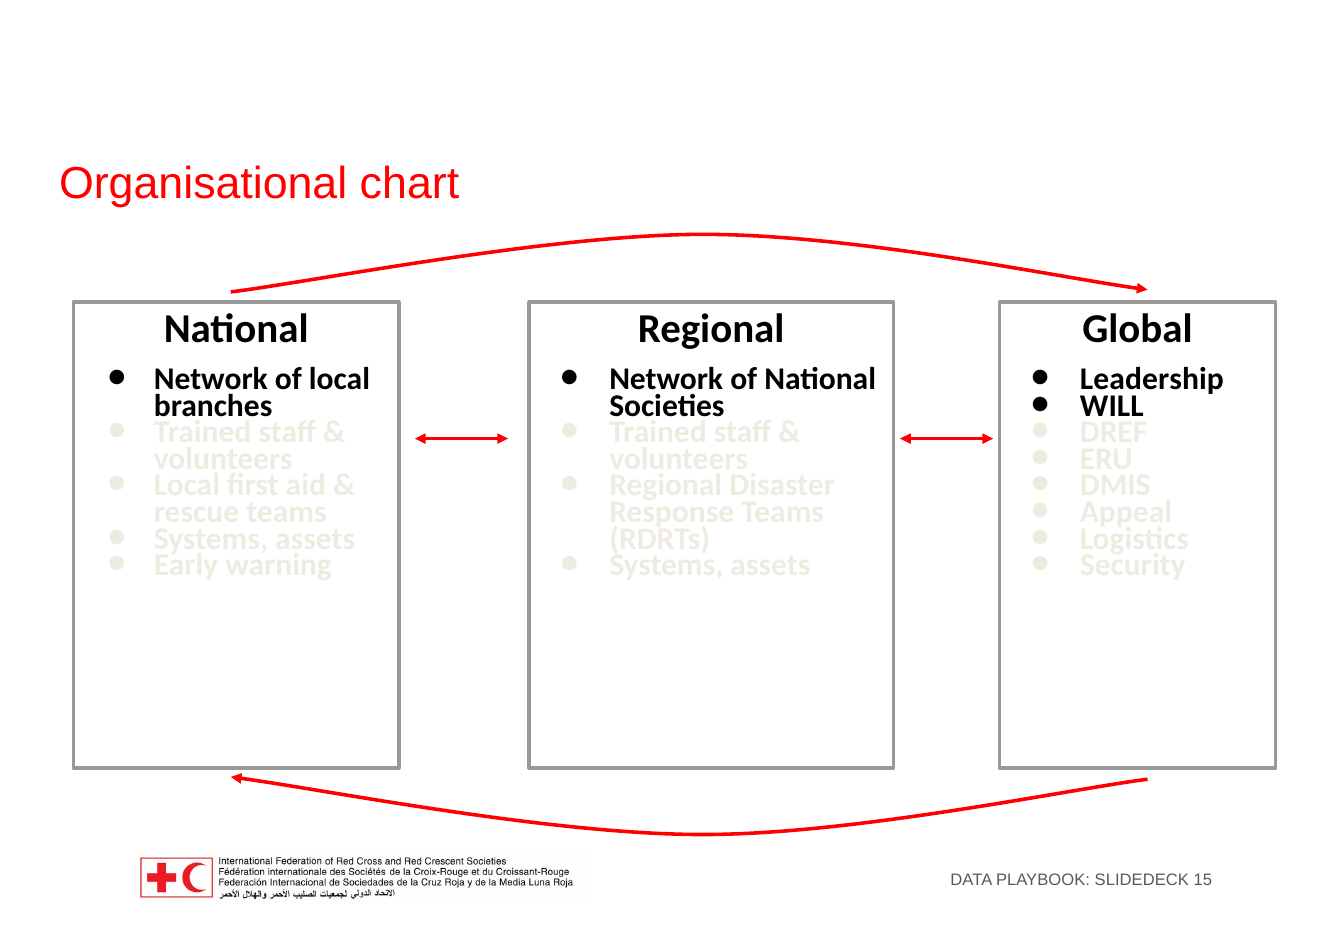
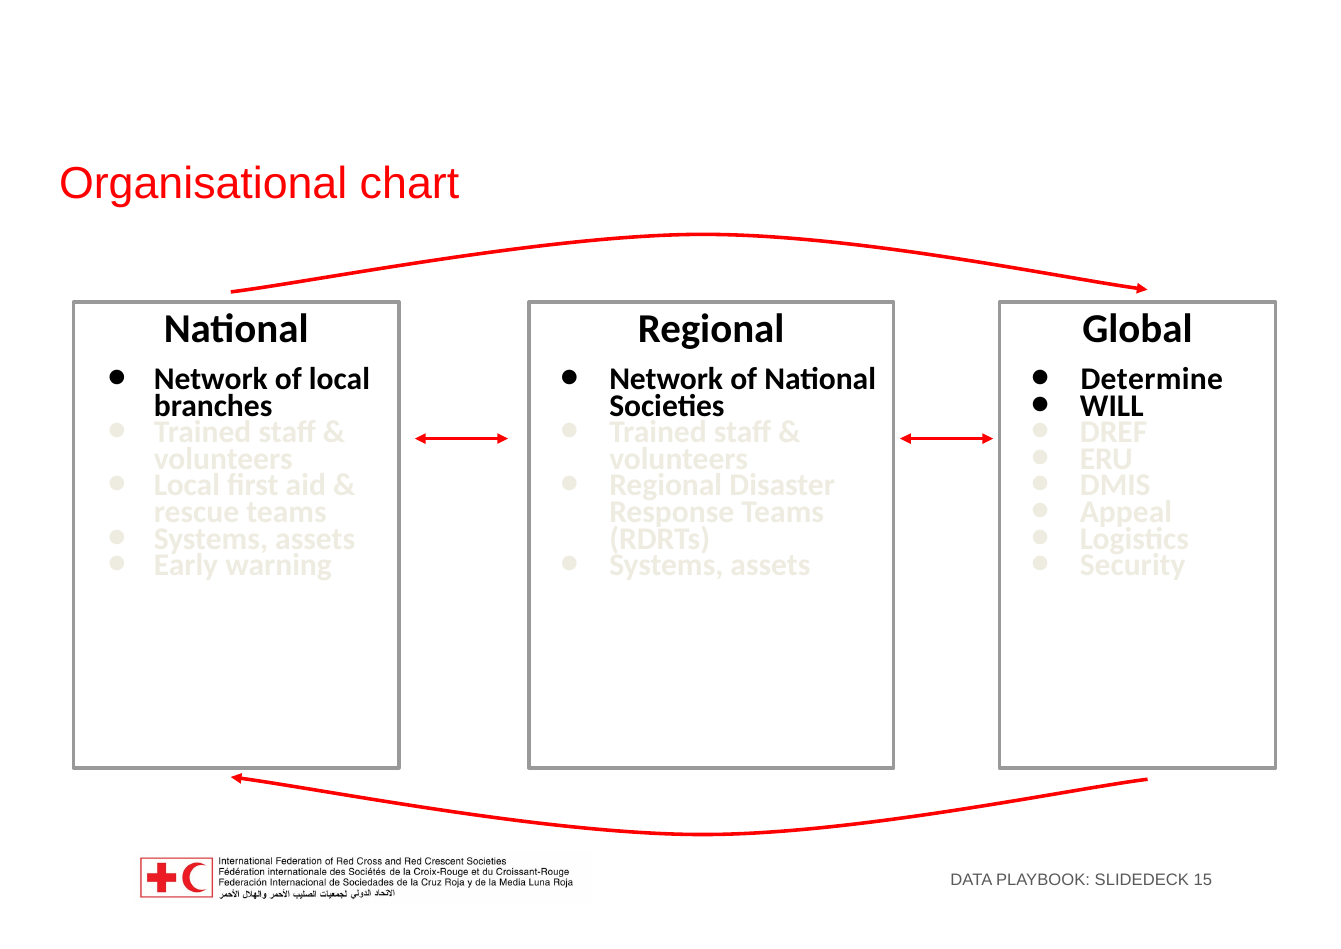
Leadership: Leadership -> Determine
